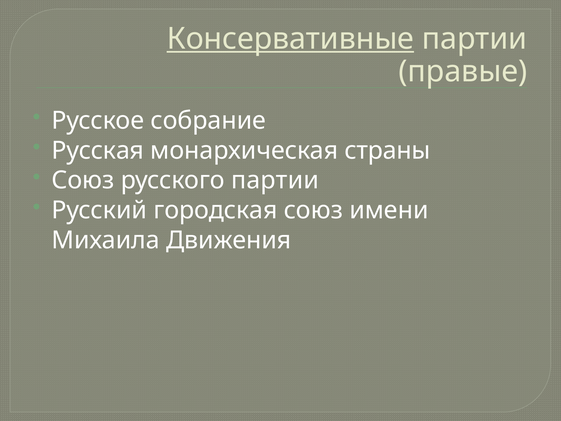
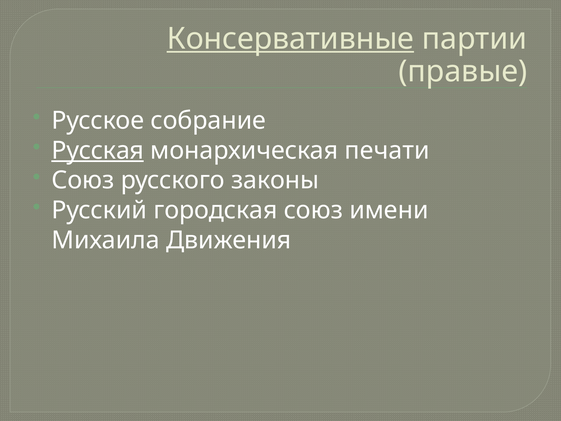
Русская underline: none -> present
страны: страны -> печати
русского партии: партии -> законы
